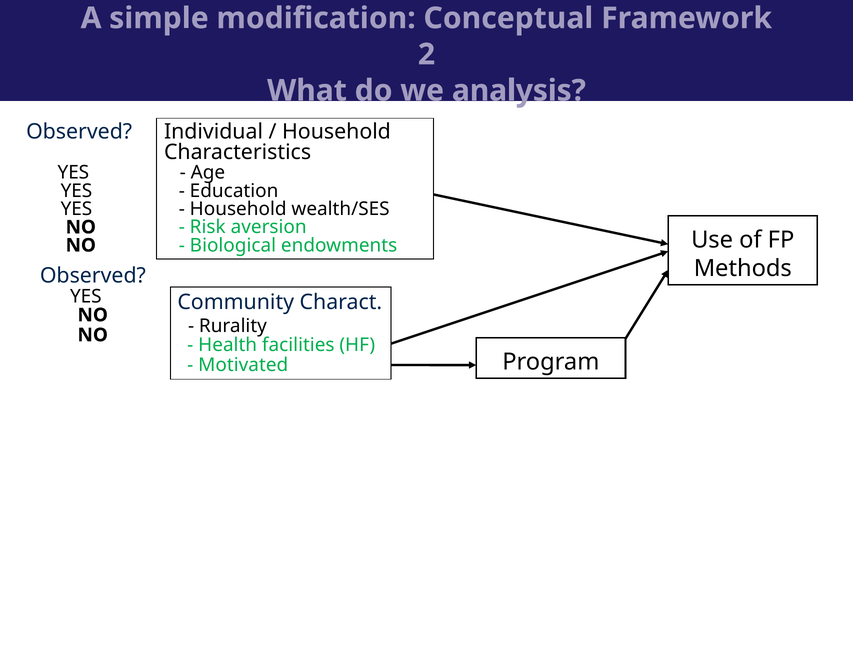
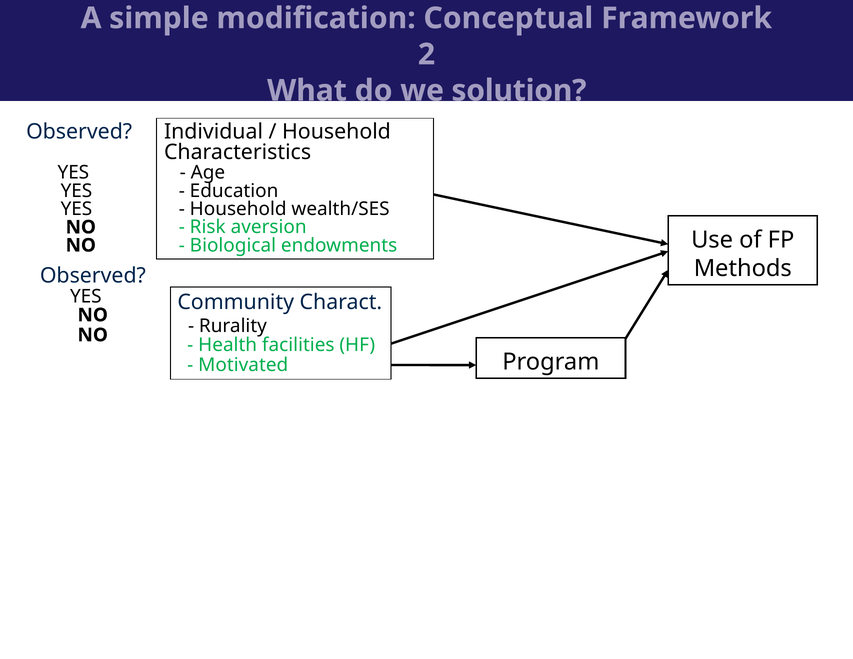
analysis: analysis -> solution
